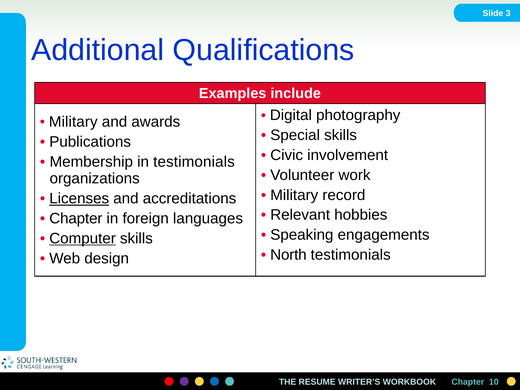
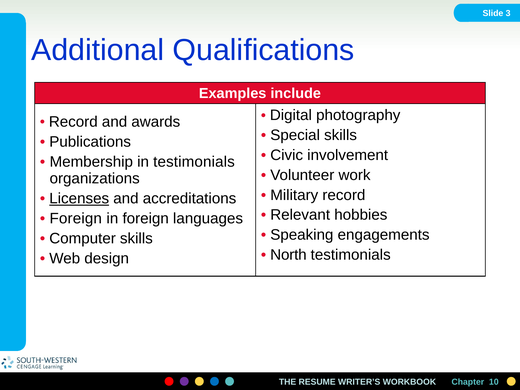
Military at (73, 122): Military -> Record
Chapter at (76, 219): Chapter -> Foreign
Computer underline: present -> none
